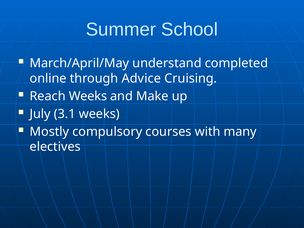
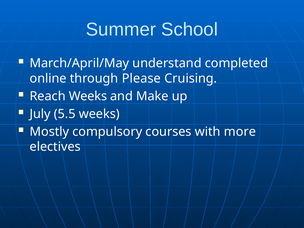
Advice: Advice -> Please
3.1: 3.1 -> 5.5
many: many -> more
